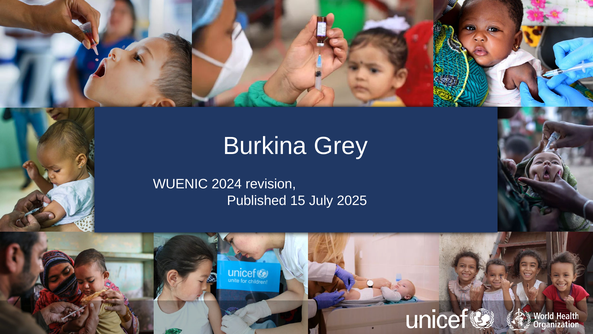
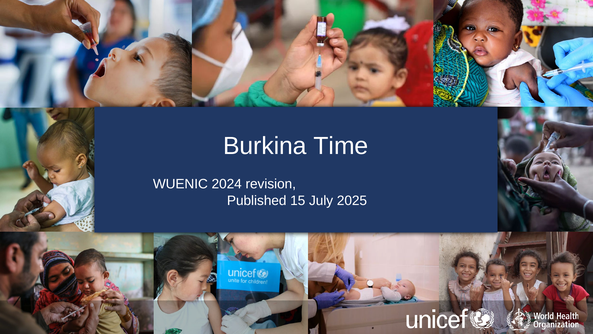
Grey: Grey -> Time
